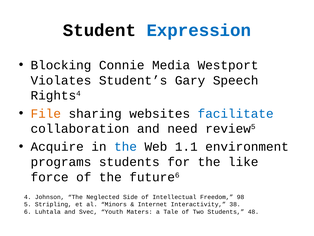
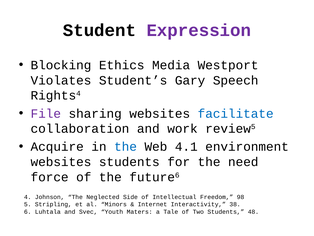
Expression colour: blue -> purple
Connie: Connie -> Ethics
File colour: orange -> purple
need: need -> work
1.1: 1.1 -> 4.1
programs at (61, 162): programs -> websites
like: like -> need
